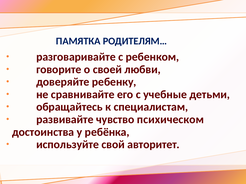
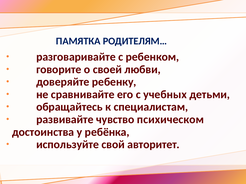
учебные: учебные -> учебных
